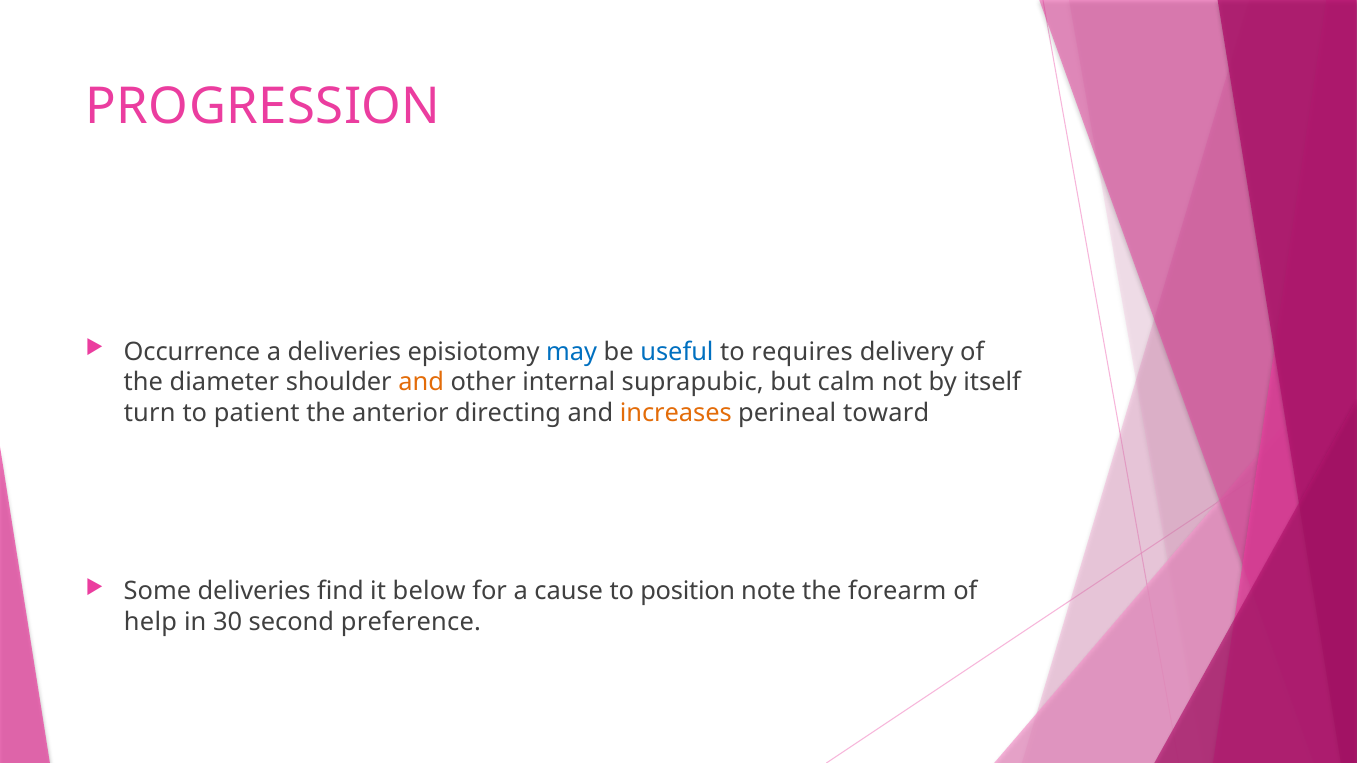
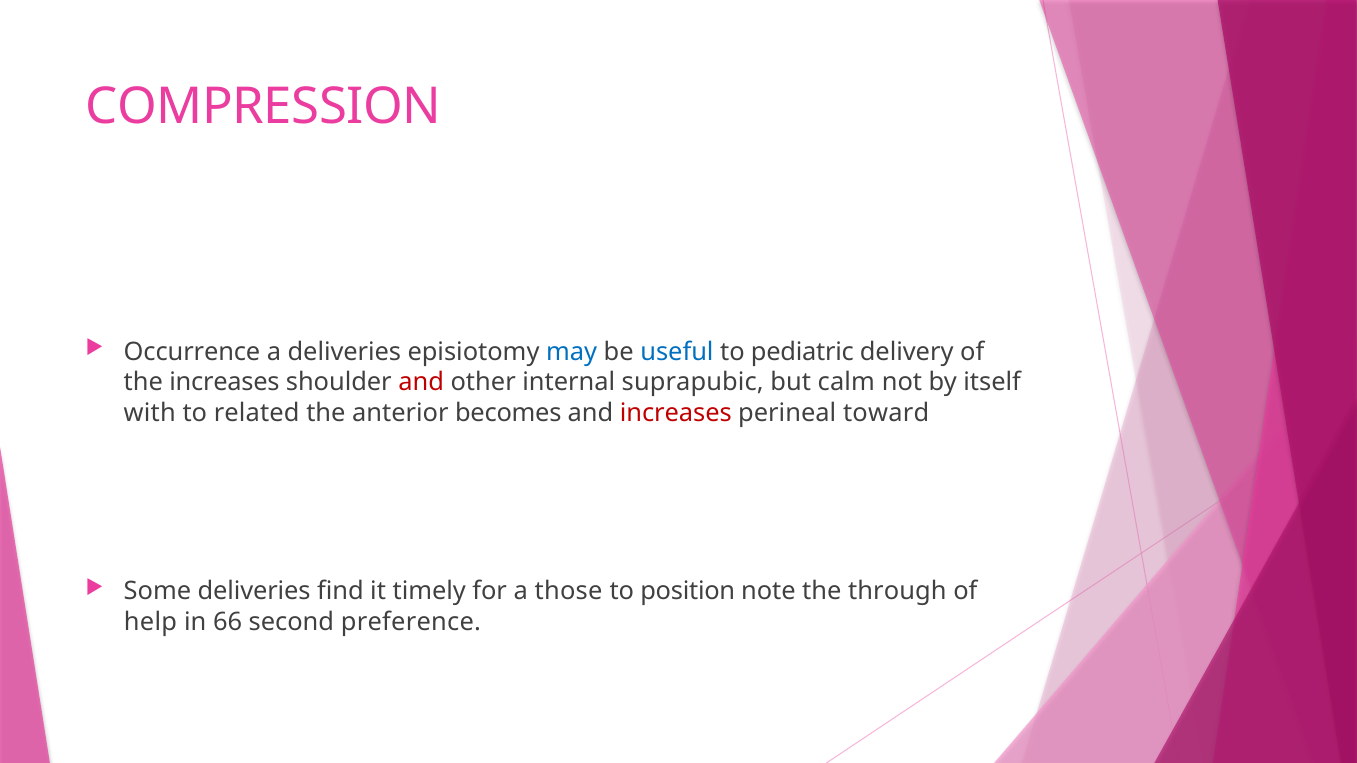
PROGRESSION: PROGRESSION -> COMPRESSION
requires: requires -> pediatric
the diameter: diameter -> increases
and at (421, 383) colour: orange -> red
turn: turn -> with
patient: patient -> related
directing: directing -> becomes
increases at (676, 413) colour: orange -> red
below: below -> timely
cause: cause -> those
forearm: forearm -> through
30: 30 -> 66
